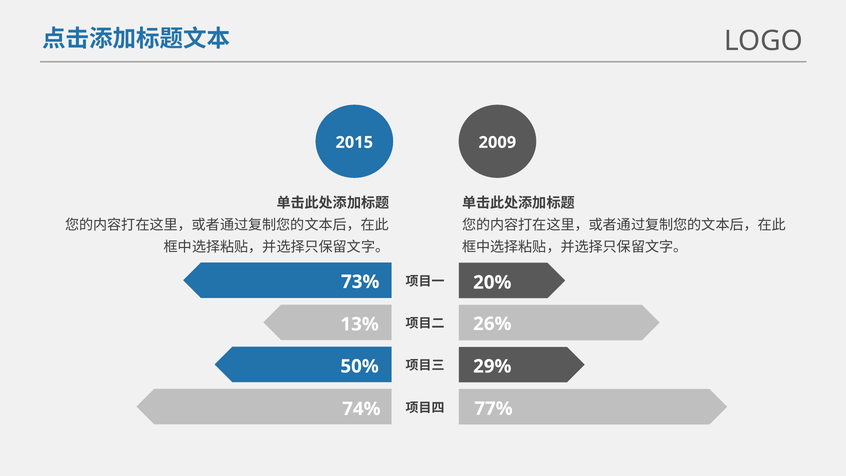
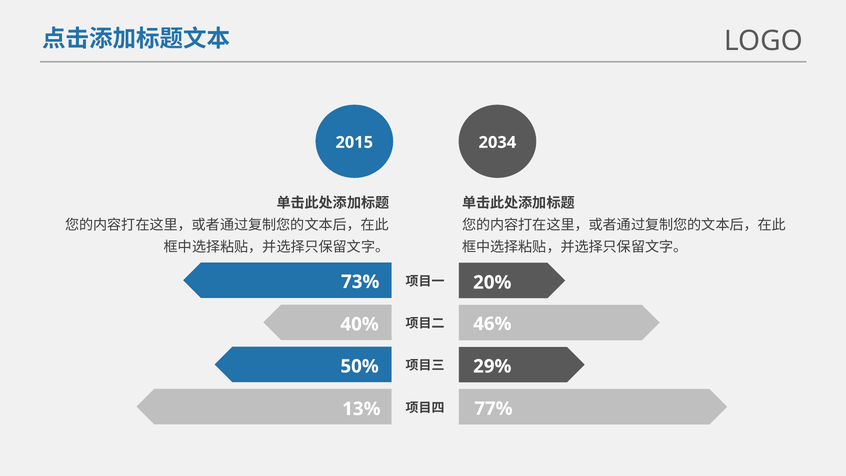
2009: 2009 -> 2034
26%: 26% -> 46%
13%: 13% -> 40%
74%: 74% -> 13%
